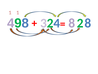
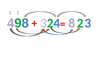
8 at (88, 23): 8 -> 3
